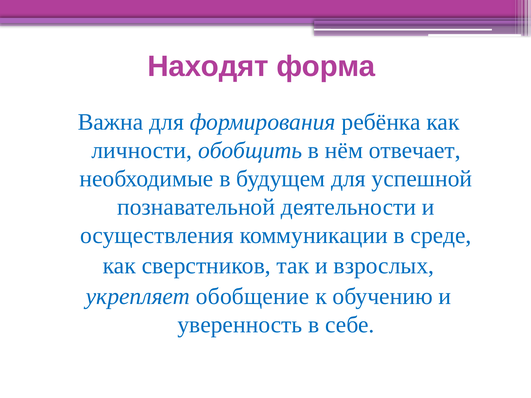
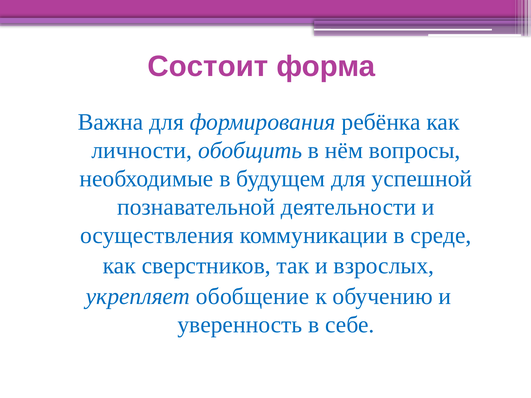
Находят: Находят -> Состоит
отвечает: отвечает -> вопросы
